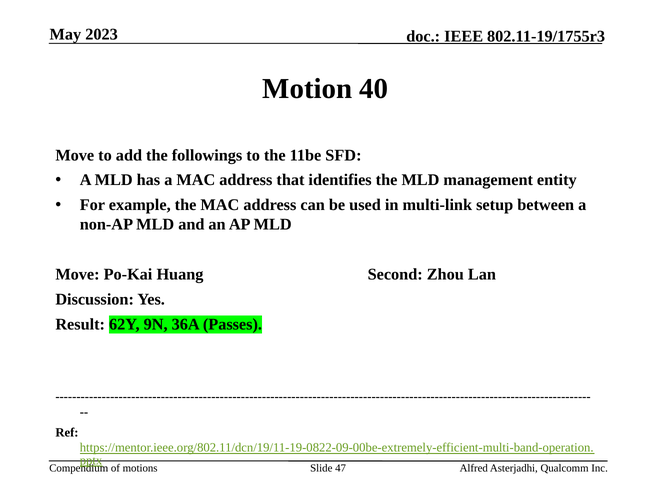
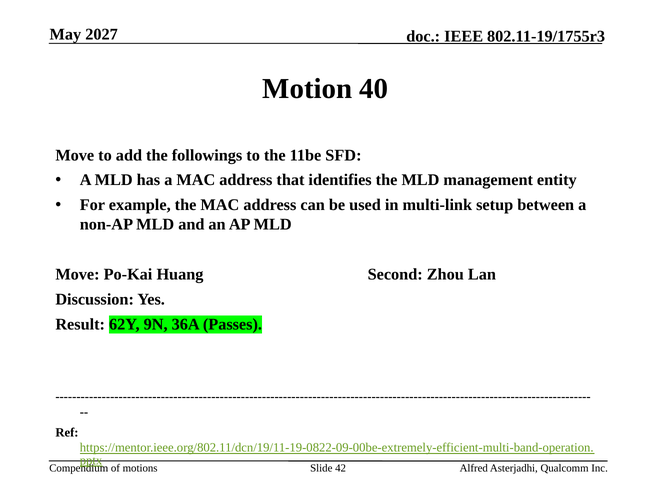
2023: 2023 -> 2027
47: 47 -> 42
